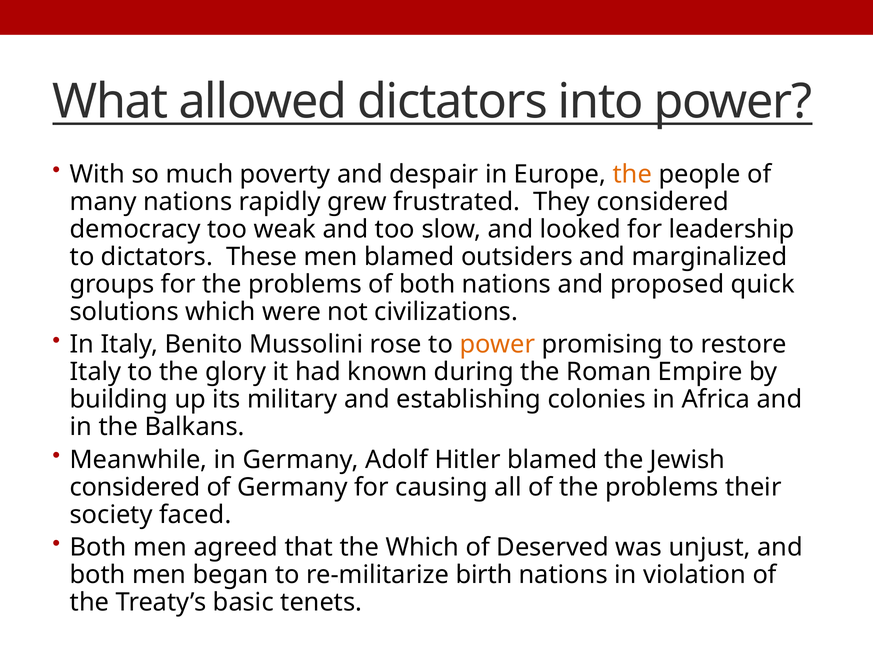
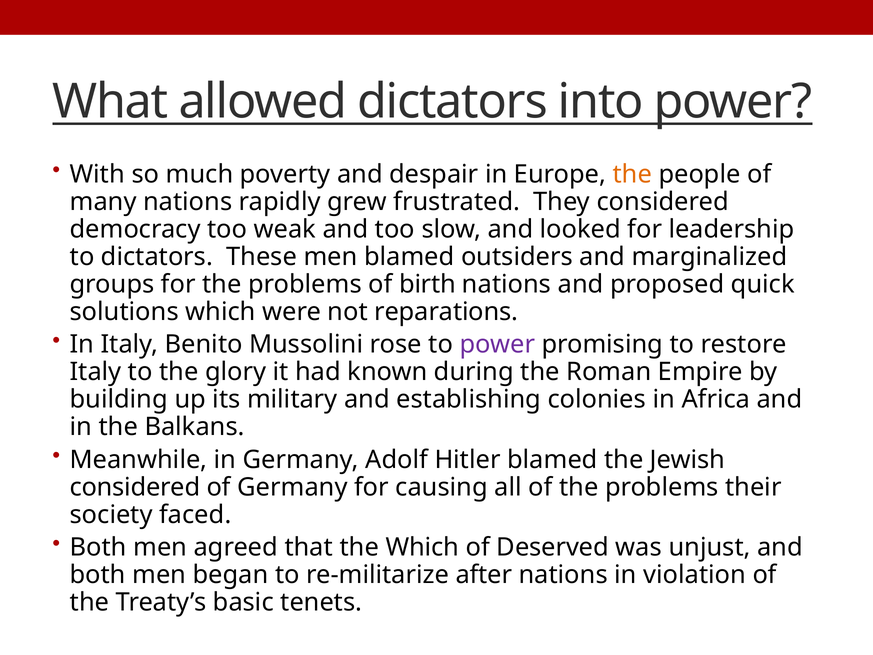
of both: both -> birth
civilizations: civilizations -> reparations
power at (497, 344) colour: orange -> purple
birth: birth -> after
